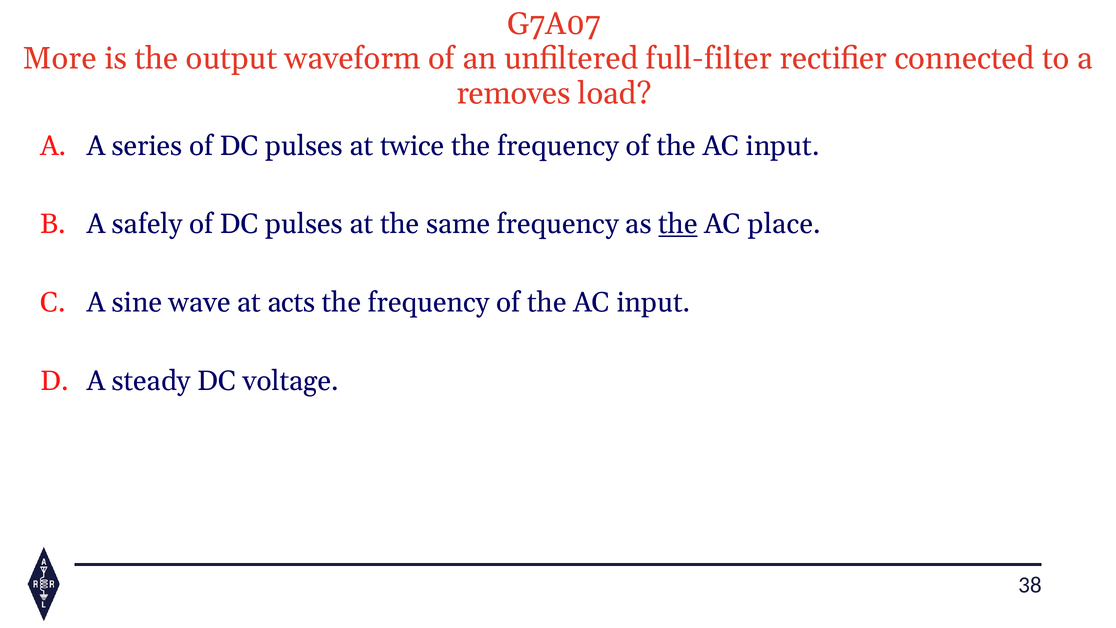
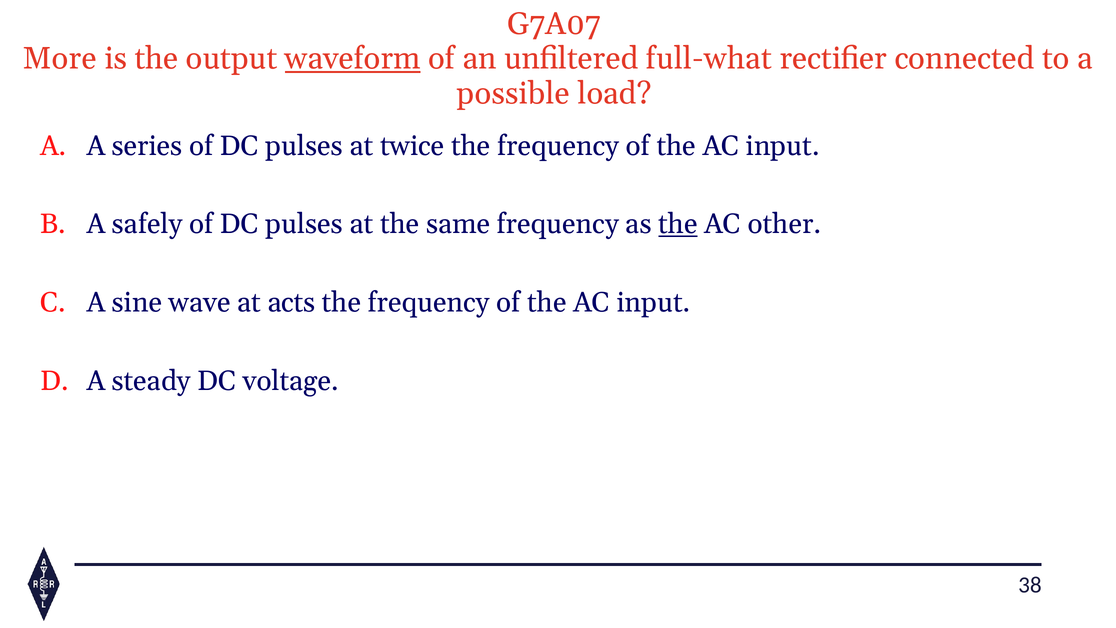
waveform underline: none -> present
full-filter: full-filter -> full-what
removes: removes -> possible
place: place -> other
